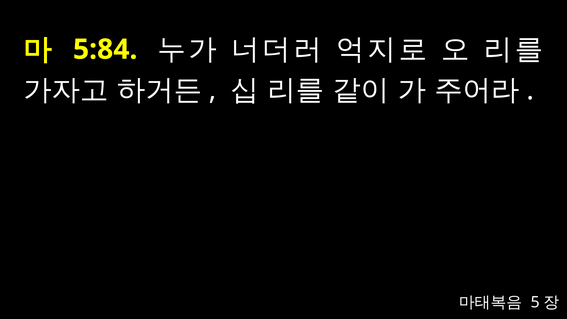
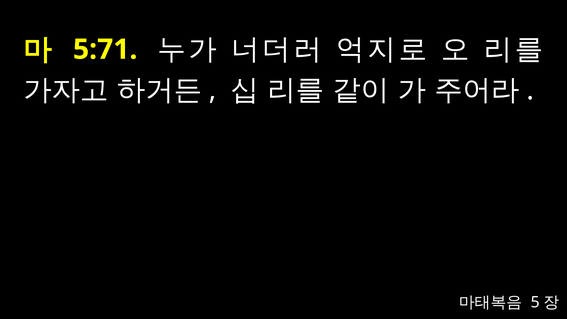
5:84: 5:84 -> 5:71
